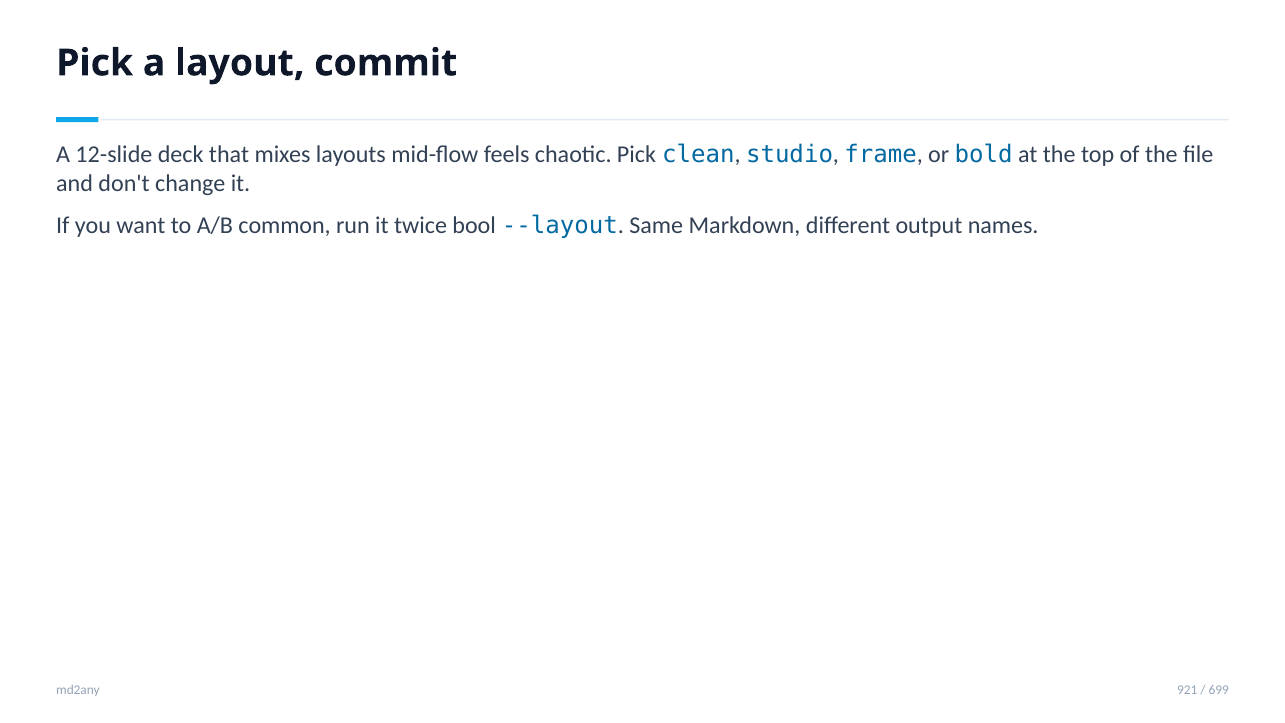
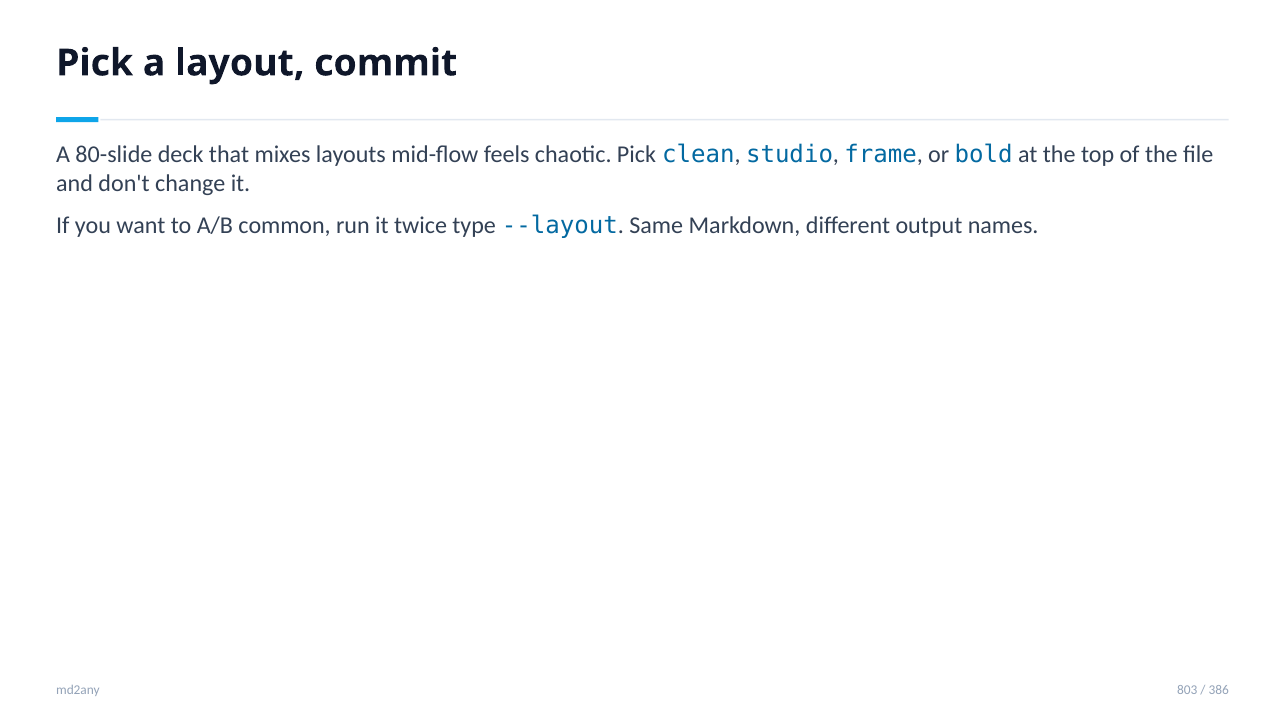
12-slide: 12-slide -> 80-slide
bool: bool -> type
921: 921 -> 803
699: 699 -> 386
